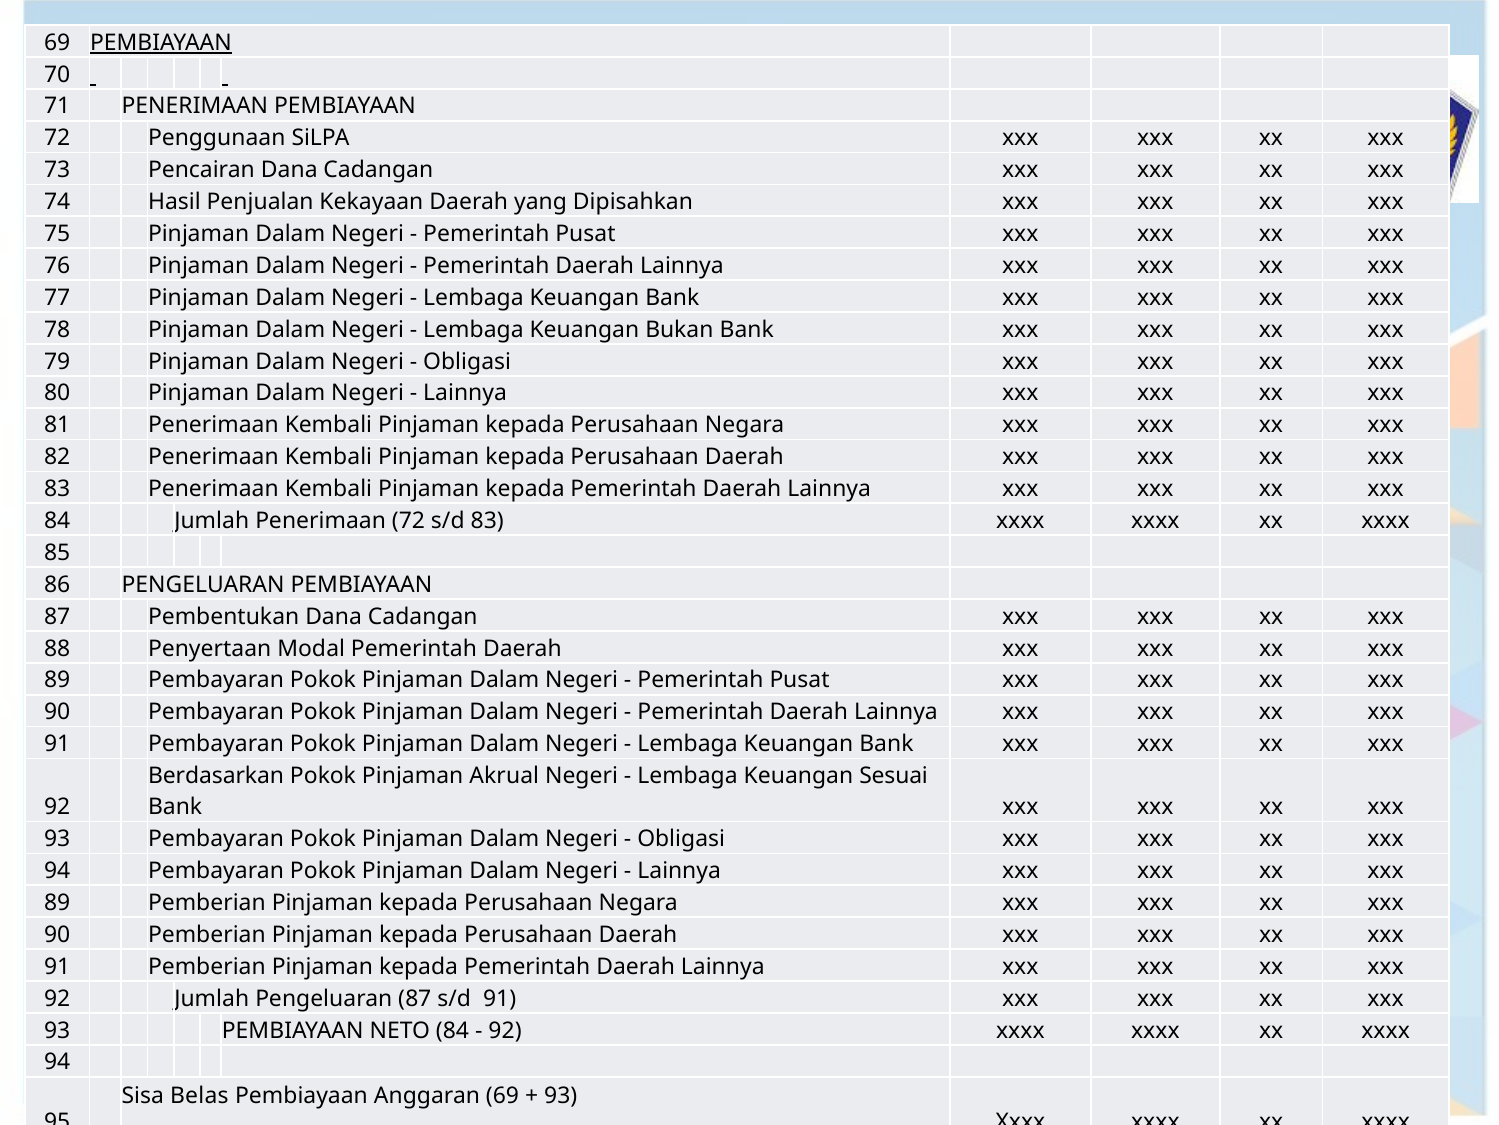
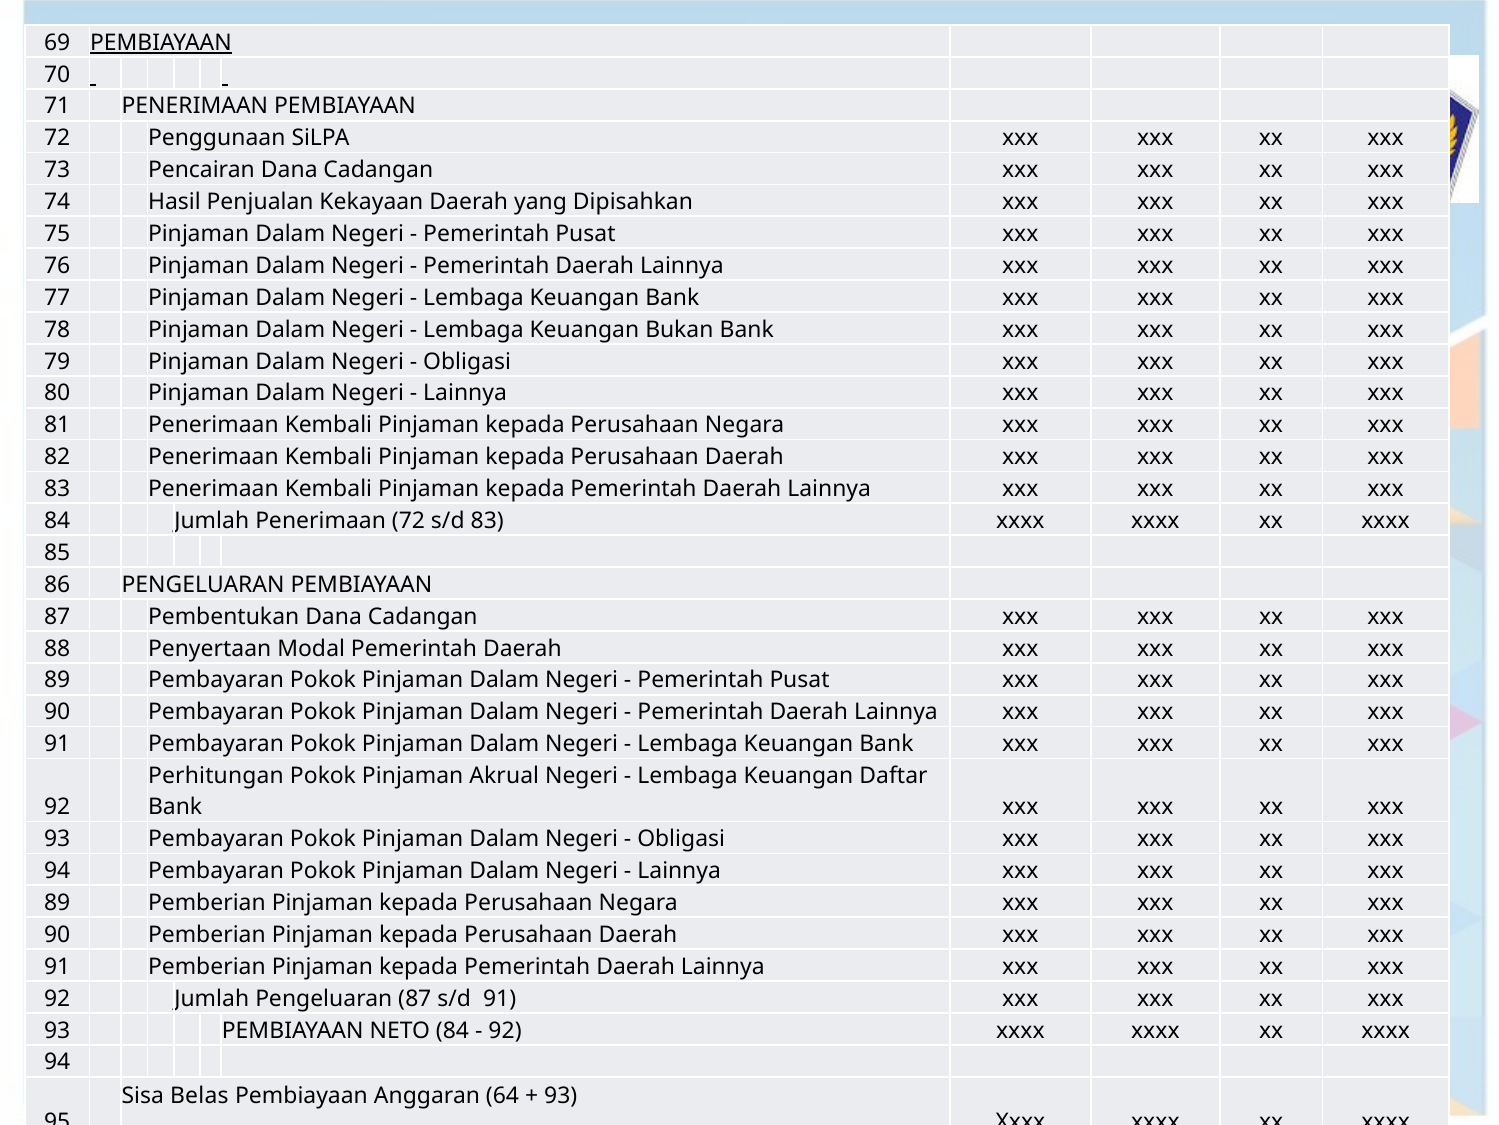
Berdasarkan: Berdasarkan -> Perhitungan
Sesuai: Sesuai -> Daftar
Anggaran 69: 69 -> 64
